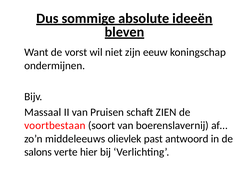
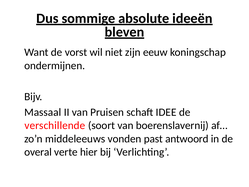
ZIEN: ZIEN -> IDEE
voortbestaan: voortbestaan -> verschillende
olievlek: olievlek -> vonden
salons: salons -> overal
